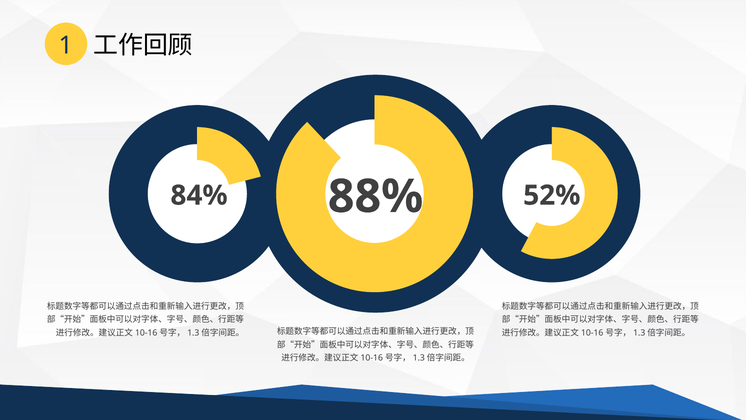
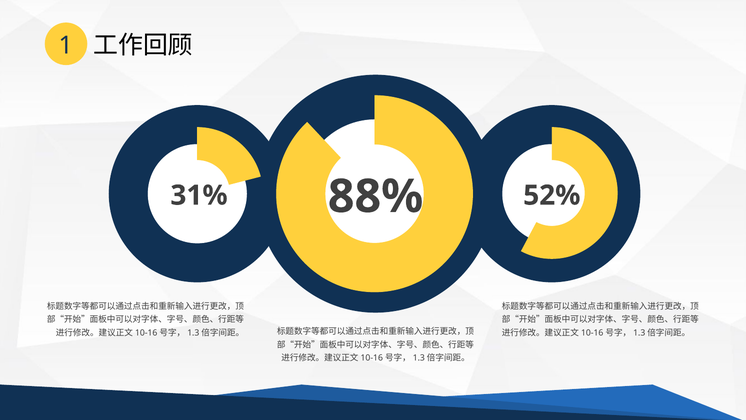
84%: 84% -> 31%
